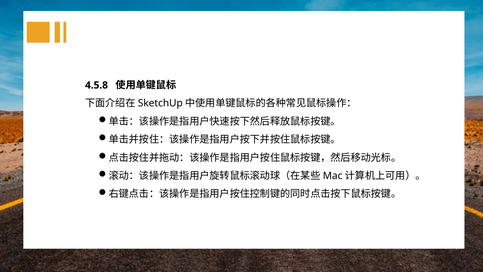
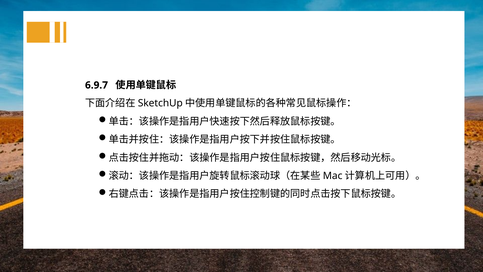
4.5.8: 4.5.8 -> 6.9.7
